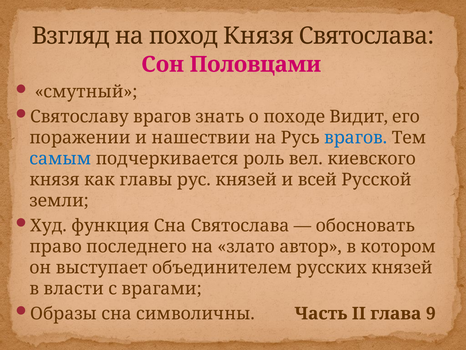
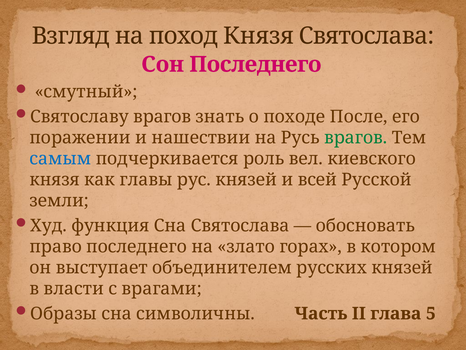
Сон Половцами: Половцами -> Последнего
Видит: Видит -> После
врагов at (356, 137) colour: blue -> green
автор: автор -> горах
9: 9 -> 5
